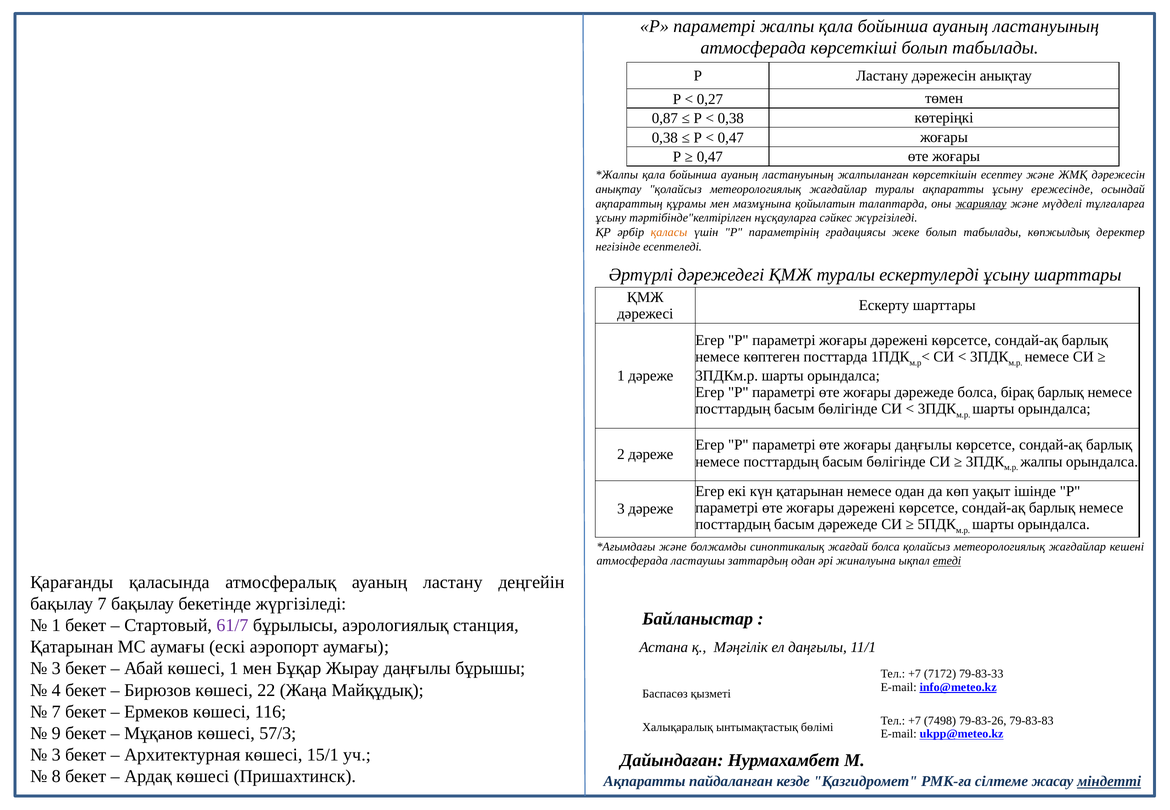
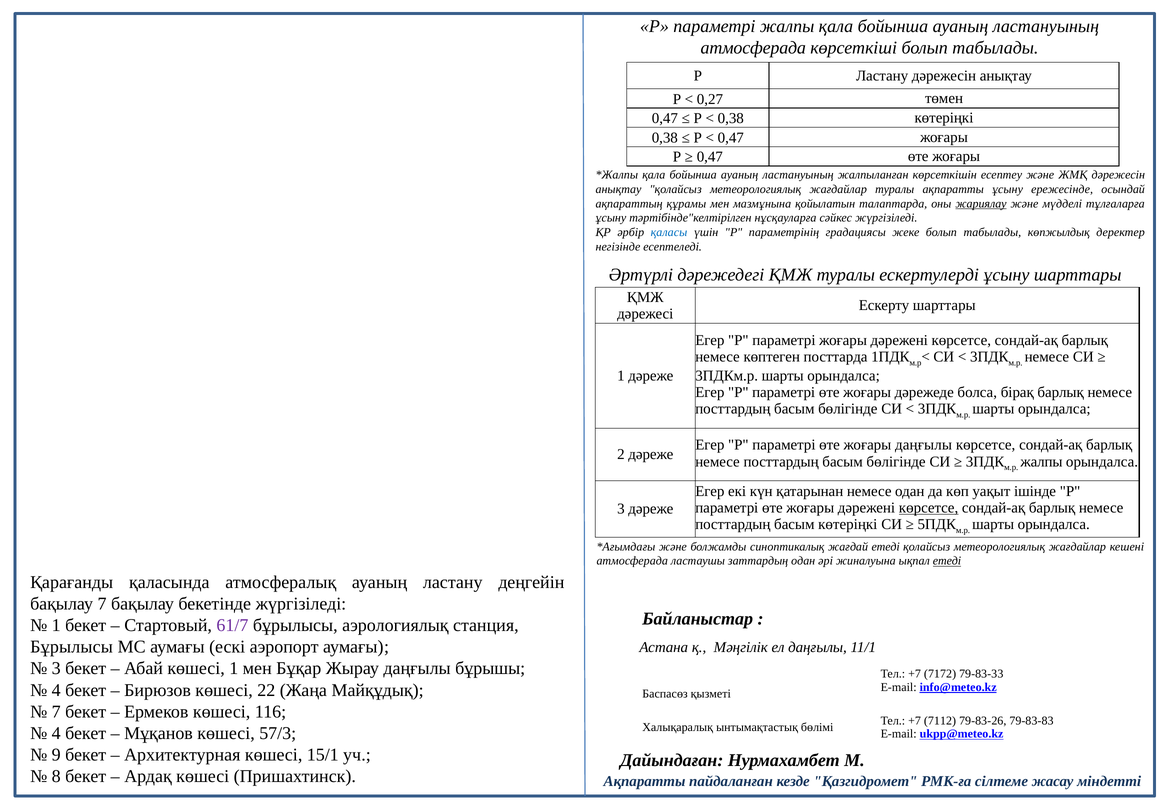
0,87 at (665, 118): 0,87 -> 0,47
қаласы colour: orange -> blue
көрсетсе at (929, 508) underline: none -> present
басым дәрежеде: дәрежеде -> көтеріңкі
жағдай болса: болса -> етеді
Қатарынан at (72, 647): Қатарынан -> Бұрылысы
7498: 7498 -> 7112
9 at (56, 733): 9 -> 4
3 at (56, 755): 3 -> 9
міндетті underline: present -> none
